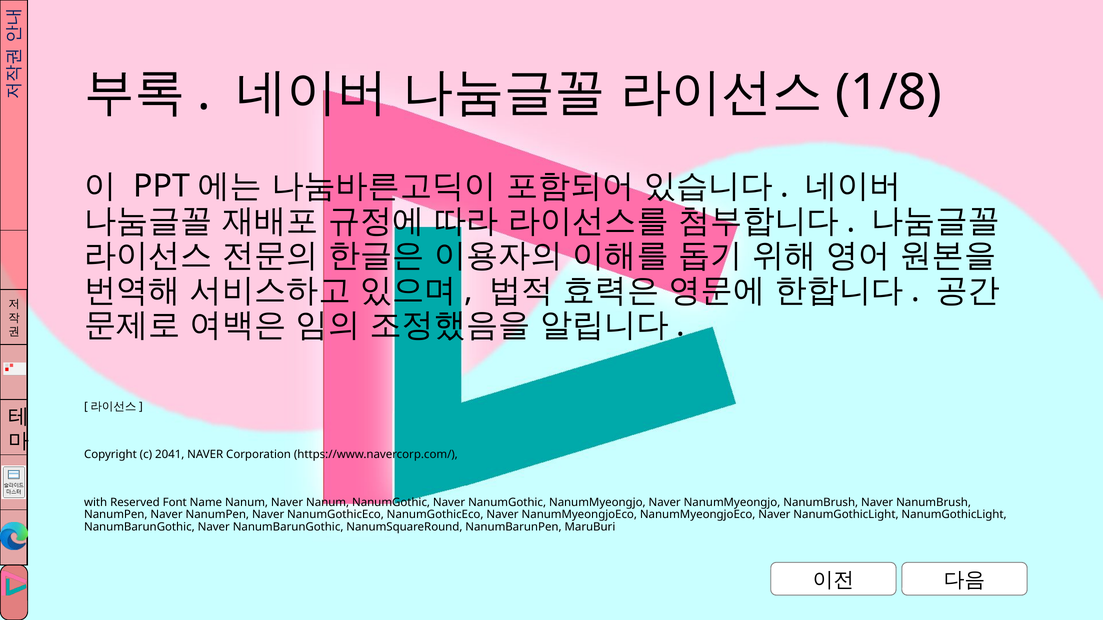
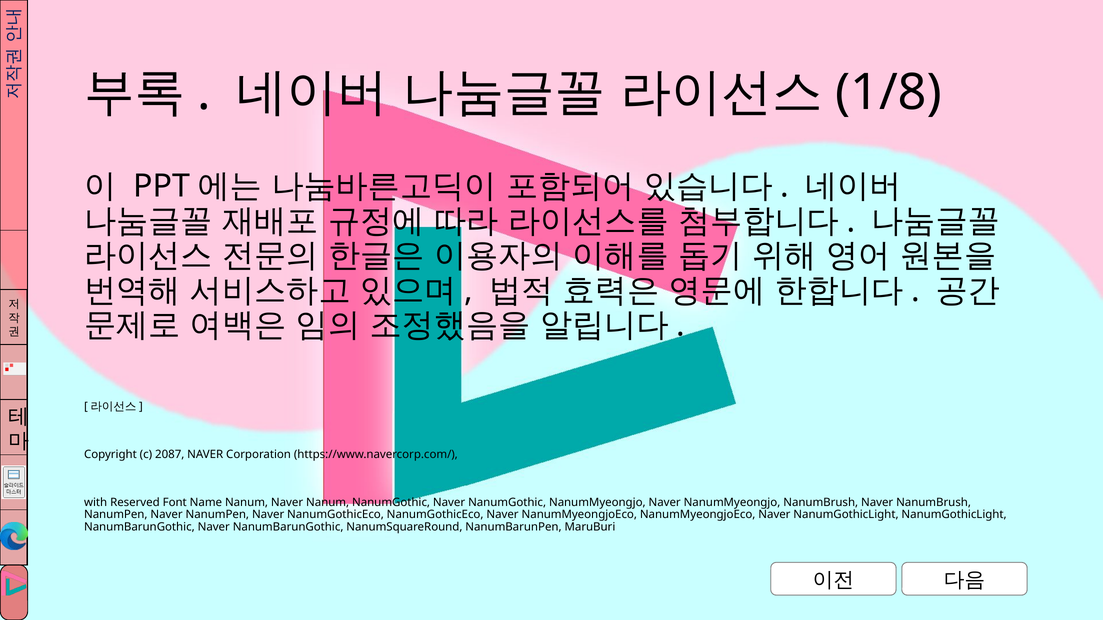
2041: 2041 -> 2087
